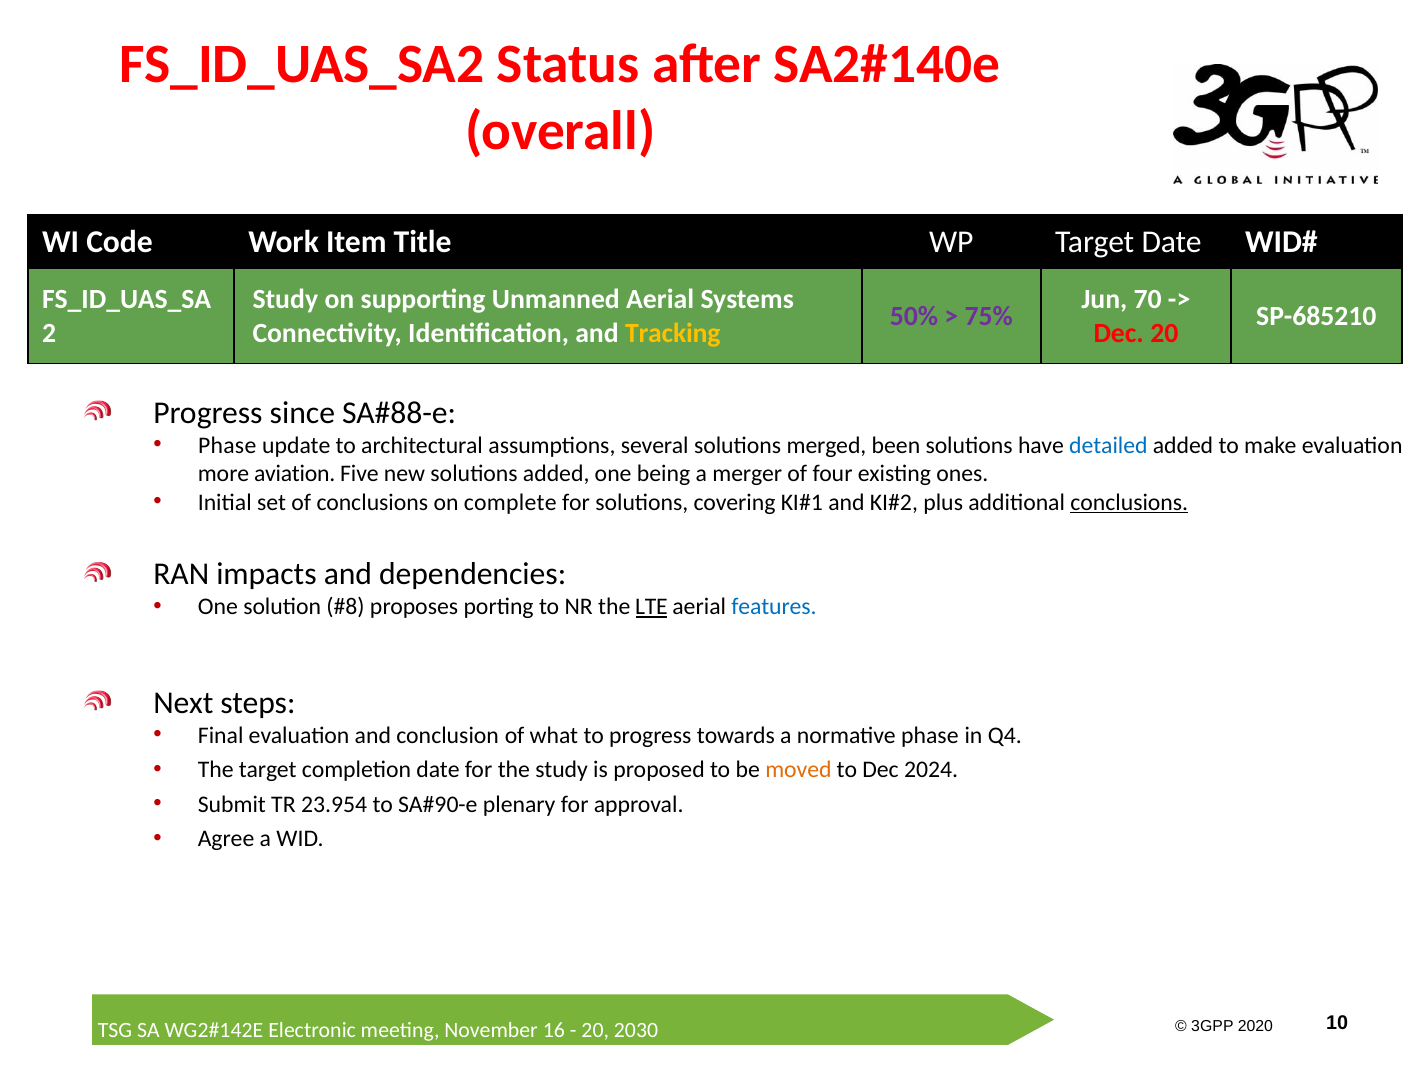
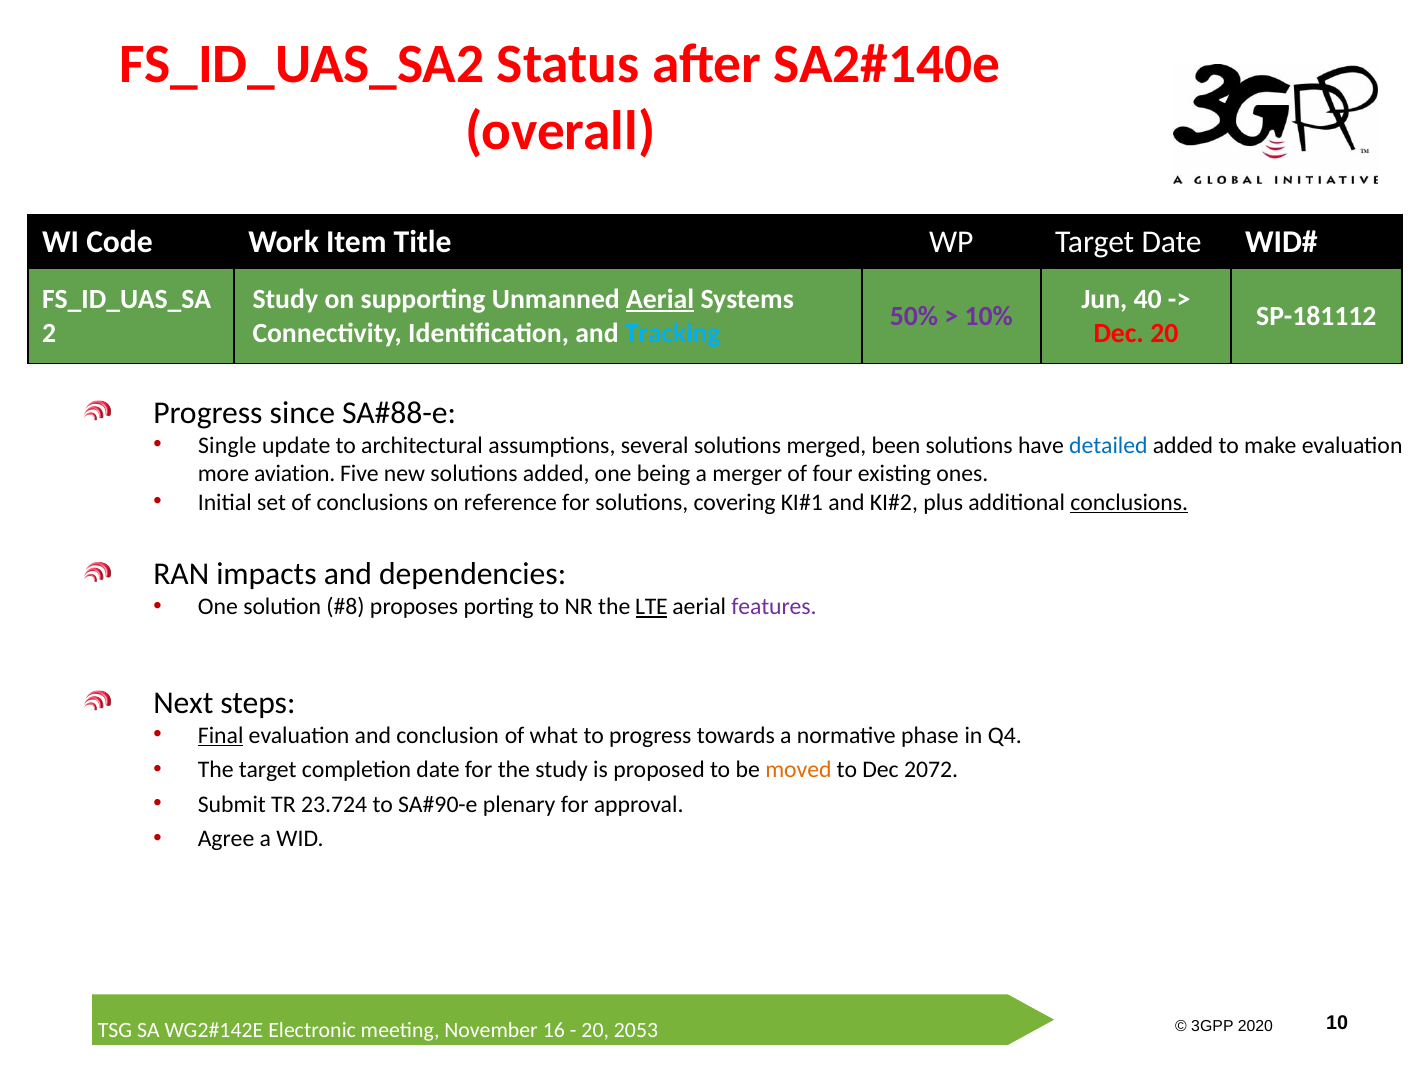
Aerial at (660, 299) underline: none -> present
70: 70 -> 40
75%: 75% -> 10%
SP-685210: SP-685210 -> SP-181112
Tracking colour: yellow -> light blue
Phase at (227, 445): Phase -> Single
complete: complete -> reference
features colour: blue -> purple
Final underline: none -> present
2024: 2024 -> 2072
23.954: 23.954 -> 23.724
2030: 2030 -> 2053
